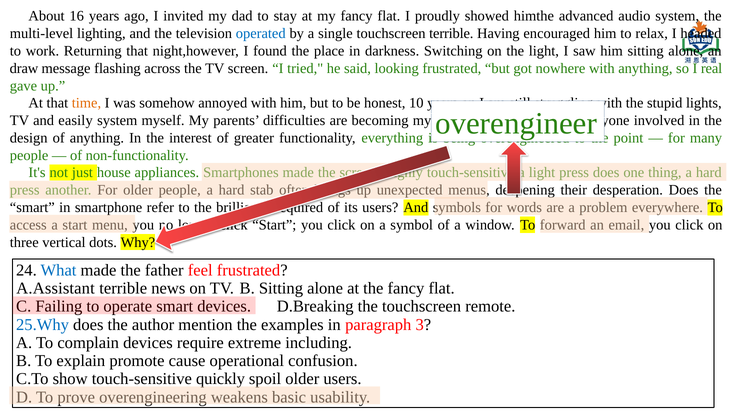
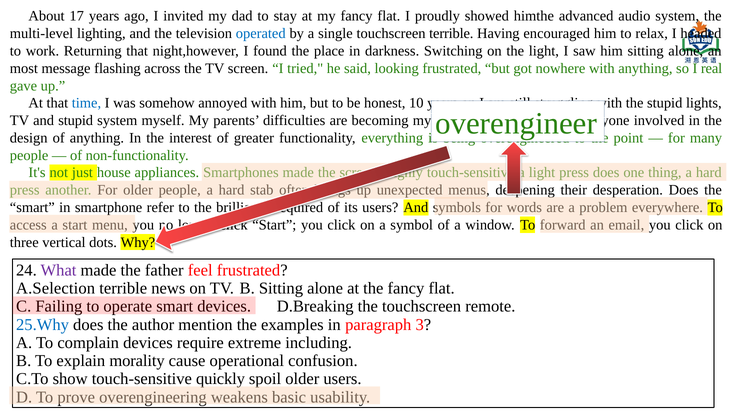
16: 16 -> 17
draw: draw -> most
time colour: orange -> blue
and easily: easily -> stupid
What colour: blue -> purple
A.Assistant: A.Assistant -> A.Selection
promote: promote -> morality
